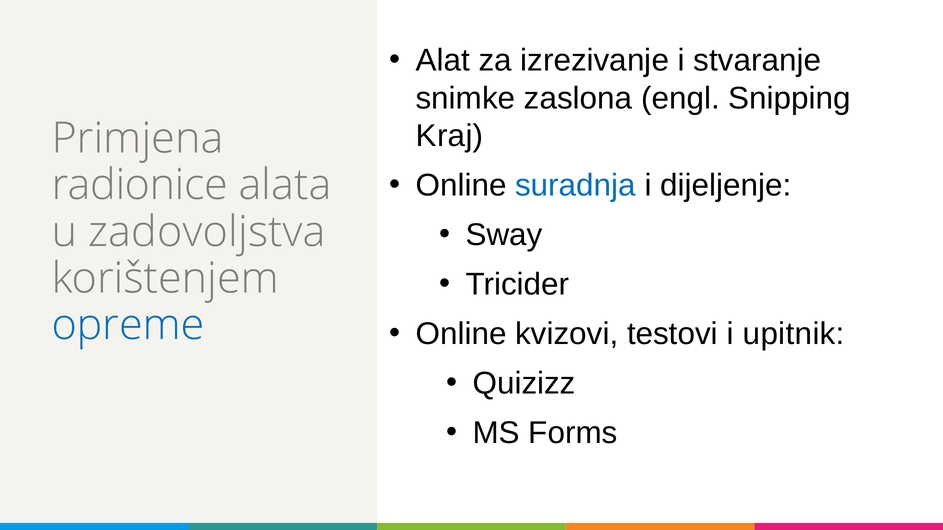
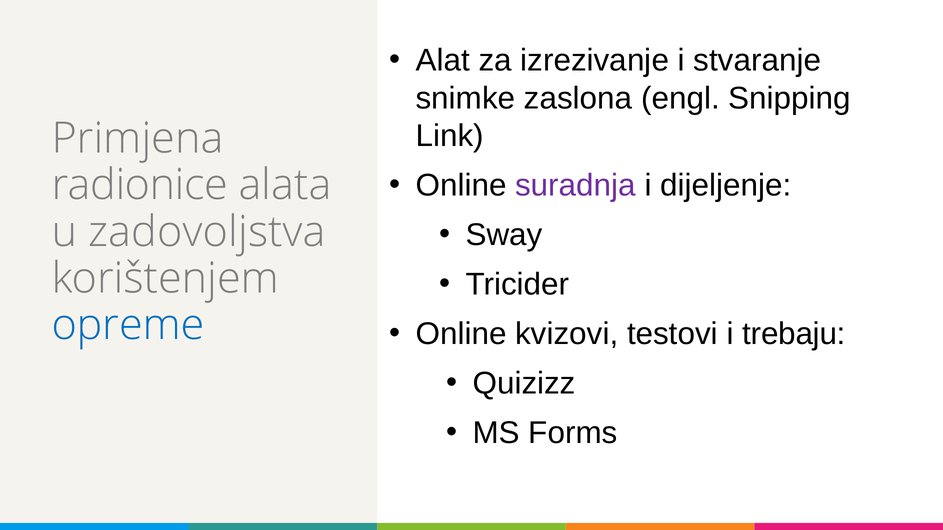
Kraj: Kraj -> Link
suradnja colour: blue -> purple
upitnik: upitnik -> trebaju
